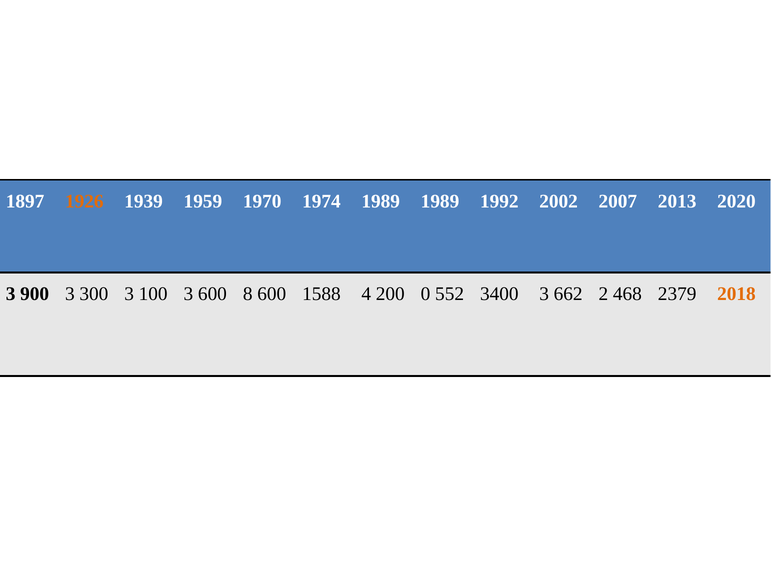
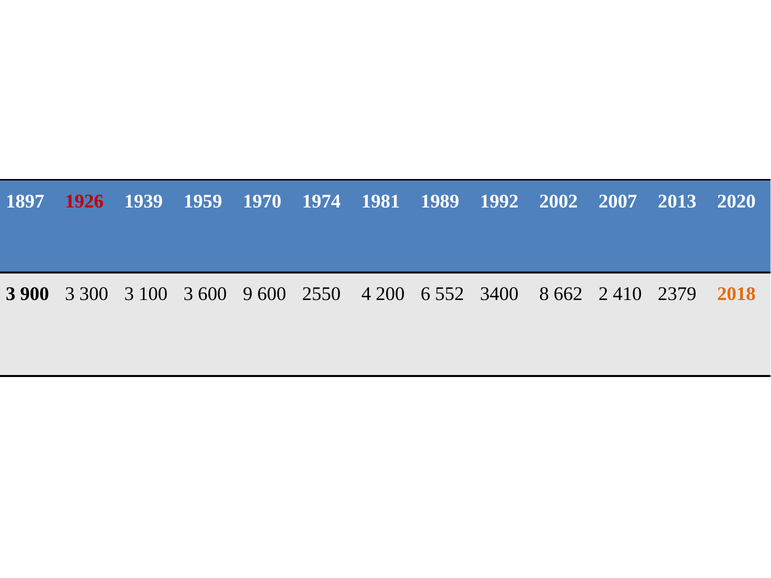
1926 colour: orange -> red
1974 1989: 1989 -> 1981
8: 8 -> 9
1588: 1588 -> 2550
0: 0 -> 6
3400 3: 3 -> 8
468: 468 -> 410
